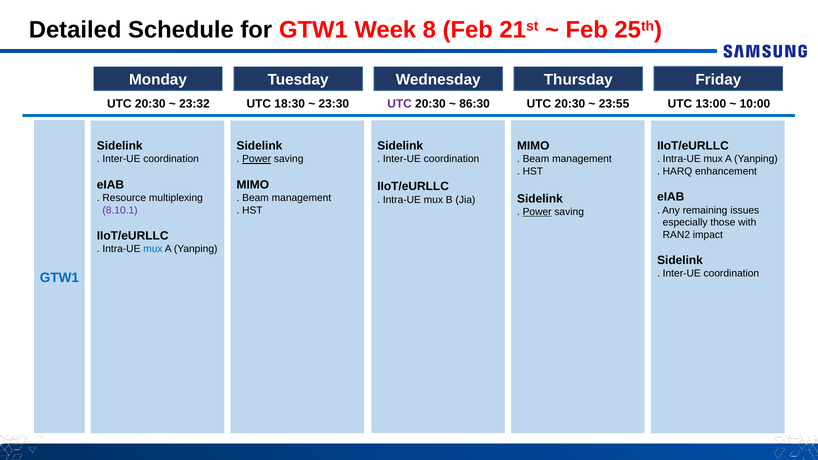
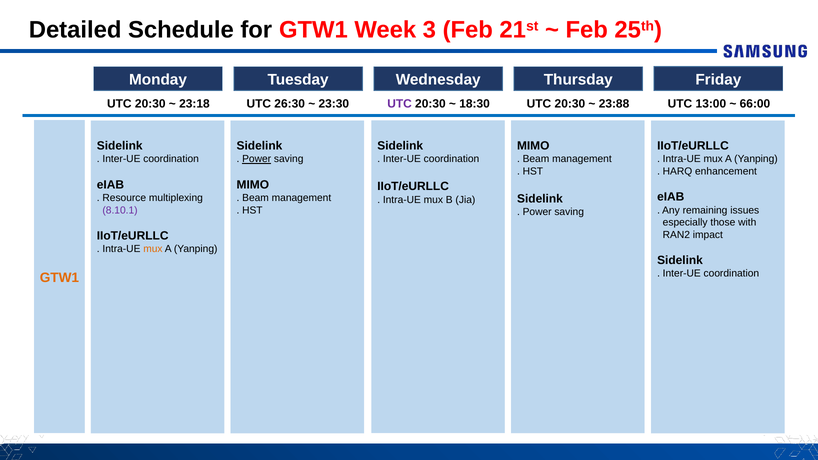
8: 8 -> 3
23:32: 23:32 -> 23:18
18:30: 18:30 -> 26:30
86:30: 86:30 -> 18:30
23:55: 23:55 -> 23:88
10:00: 10:00 -> 66:00
Power at (537, 212) underline: present -> none
mux at (153, 249) colour: blue -> orange
GTW1 at (59, 278) colour: blue -> orange
